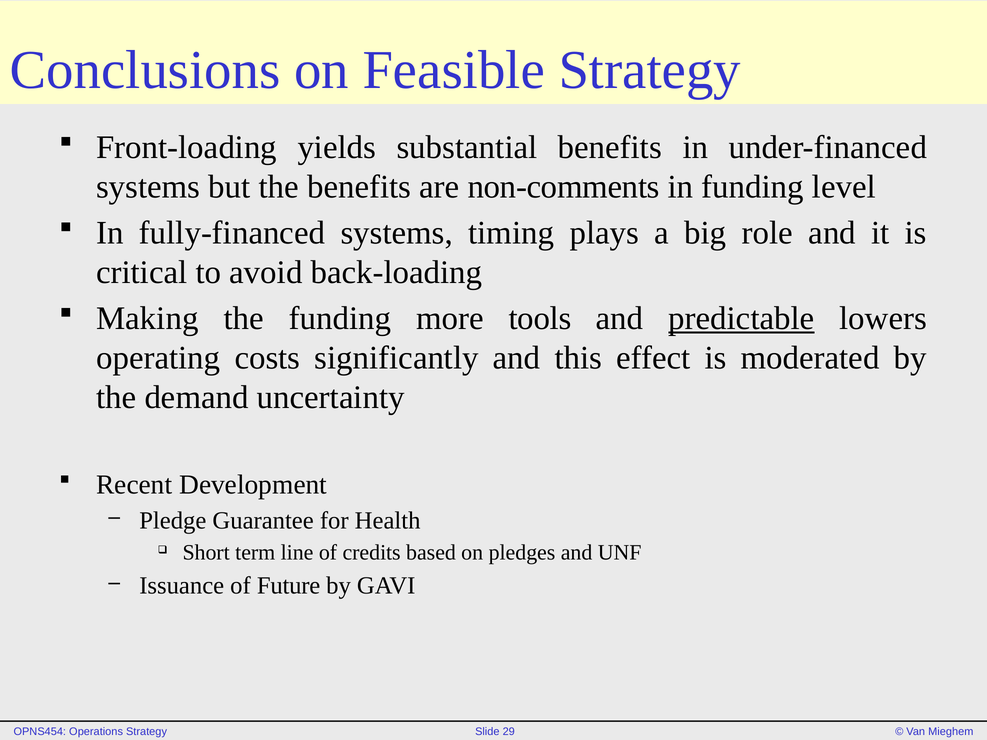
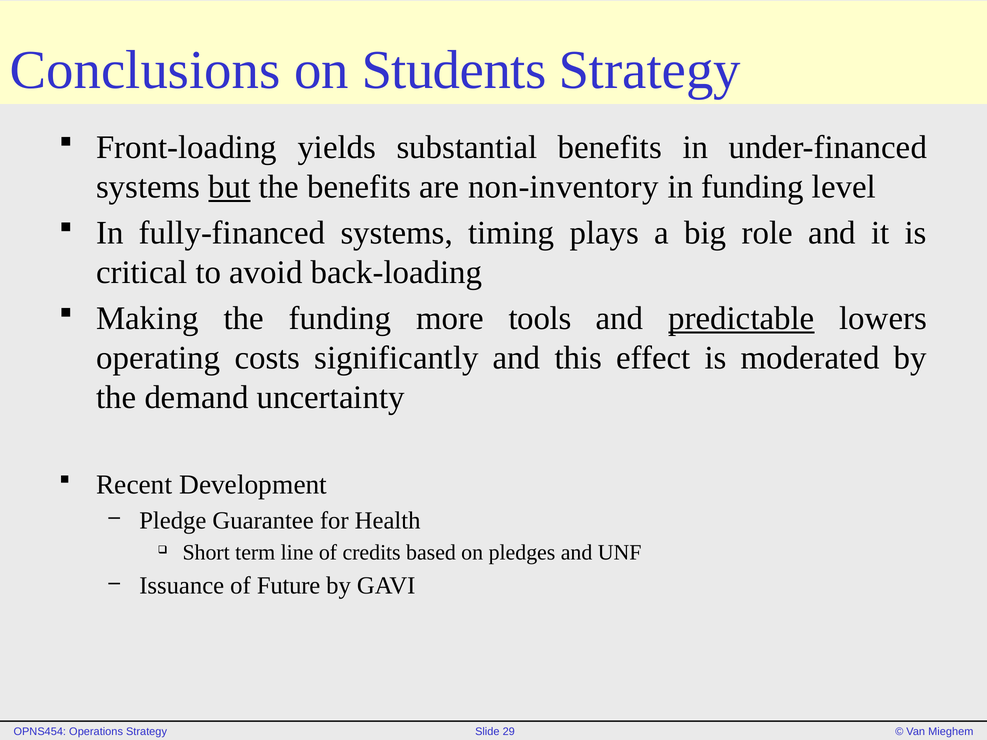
Feasible: Feasible -> Students
but underline: none -> present
non-comments: non-comments -> non-inventory
